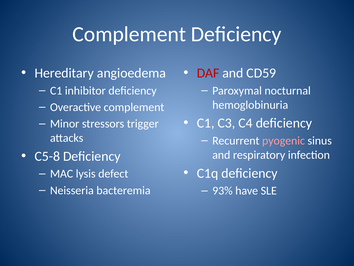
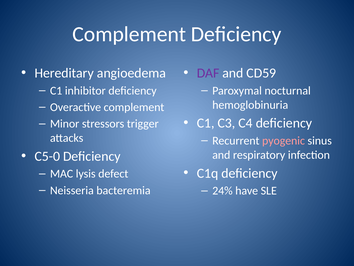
DAF colour: red -> purple
C5-8: C5-8 -> C5-0
93%: 93% -> 24%
